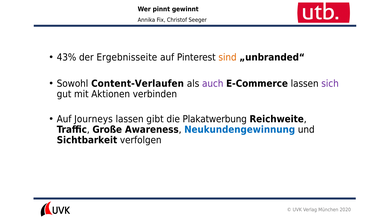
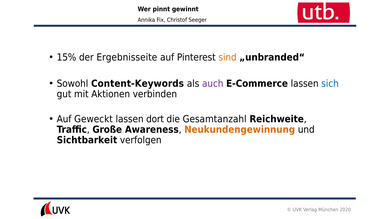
43%: 43% -> 15%
Content-Verlaufen: Content-Verlaufen -> Content-Keywords
sich colour: purple -> blue
Journeys: Journeys -> Geweckt
gibt: gibt -> dort
Plakatwerbung: Plakatwerbung -> Gesamtanzahl
Neukundengewinnung colour: blue -> orange
